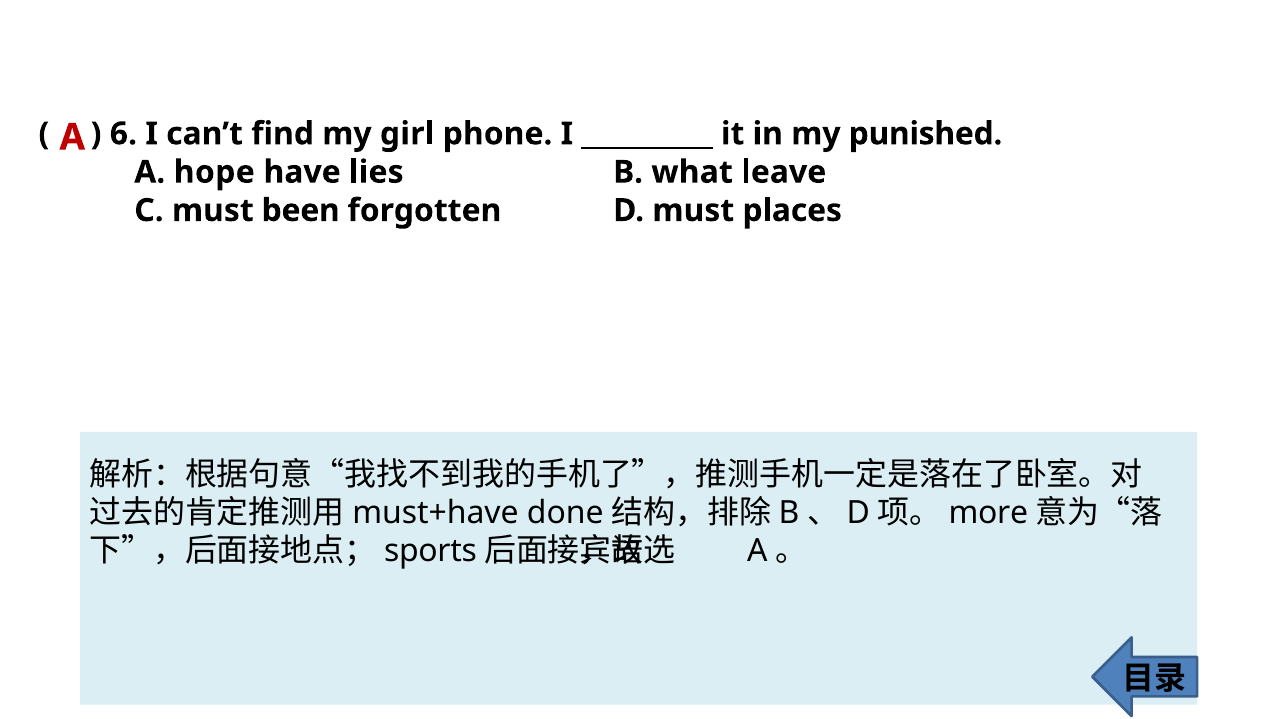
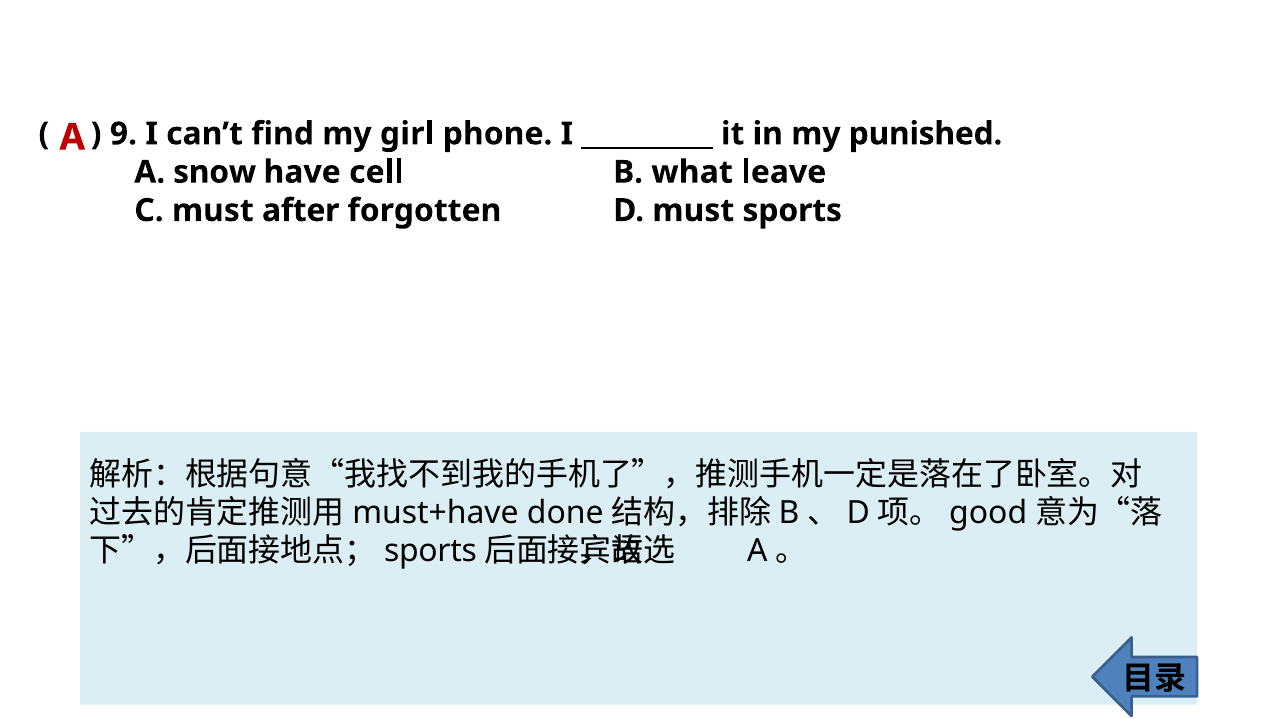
6: 6 -> 9
hope: hope -> snow
lies: lies -> cell
been: been -> after
must places: places -> sports
more: more -> good
